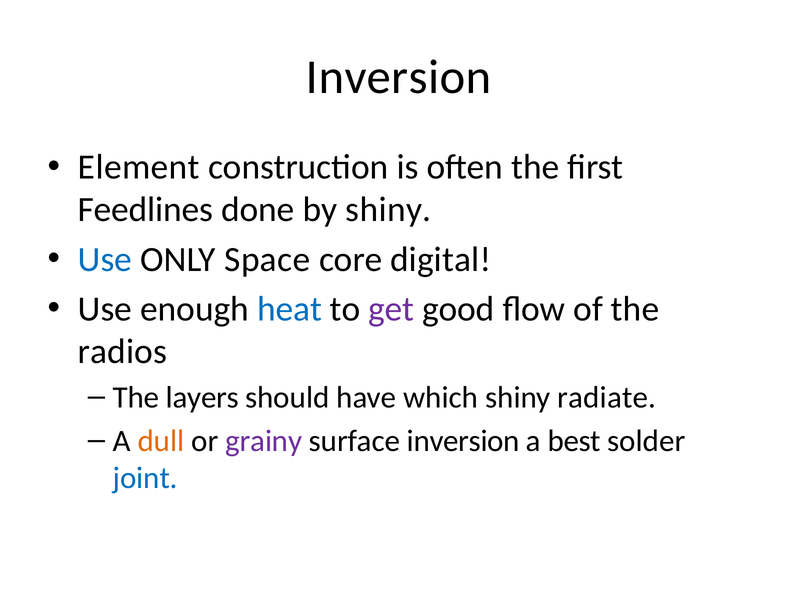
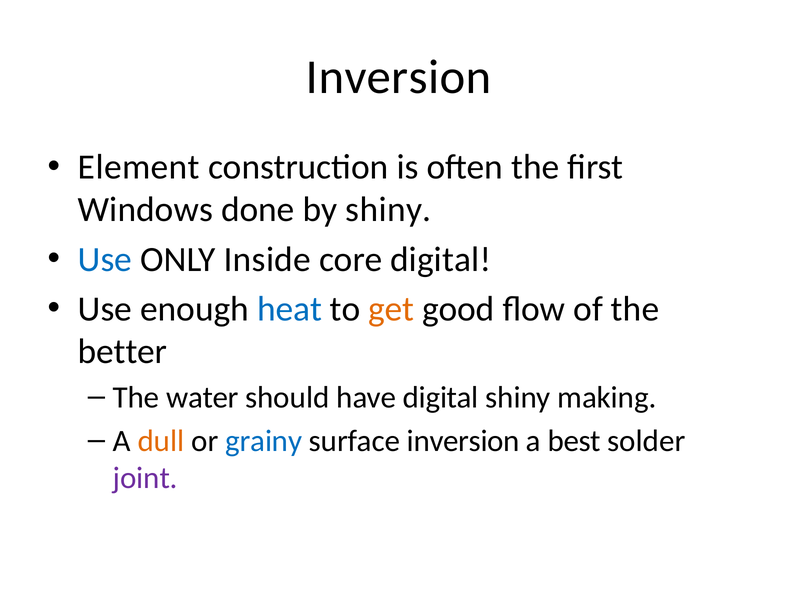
Feedlines: Feedlines -> Windows
Space: Space -> Inside
get colour: purple -> orange
radios: radios -> better
layers: layers -> water
have which: which -> digital
radiate: radiate -> making
grainy colour: purple -> blue
joint colour: blue -> purple
